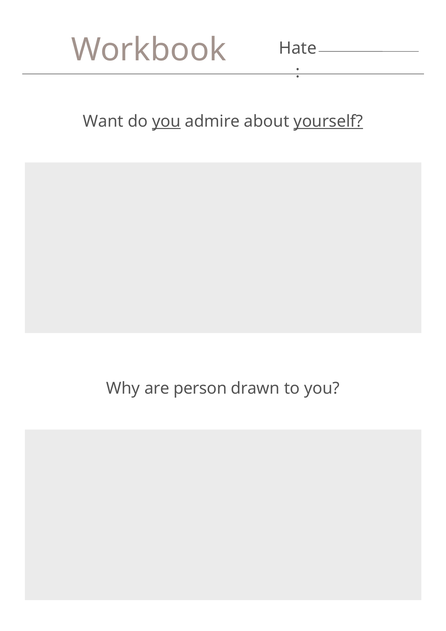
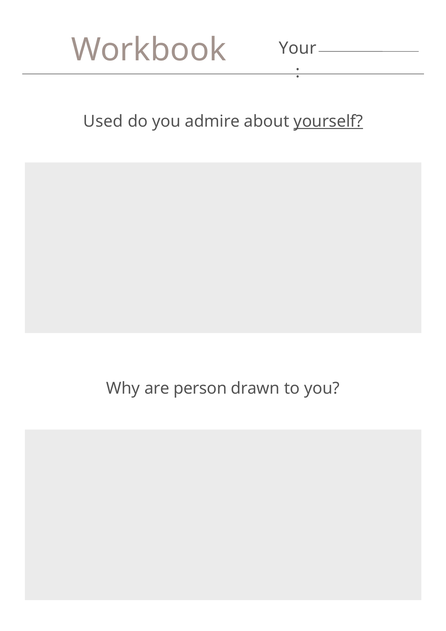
Hate: Hate -> Your
Want: Want -> Used
you at (166, 121) underline: present -> none
